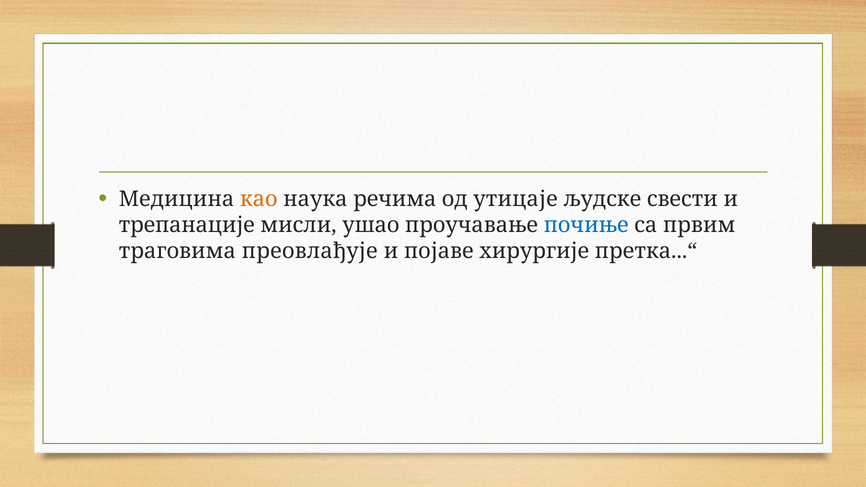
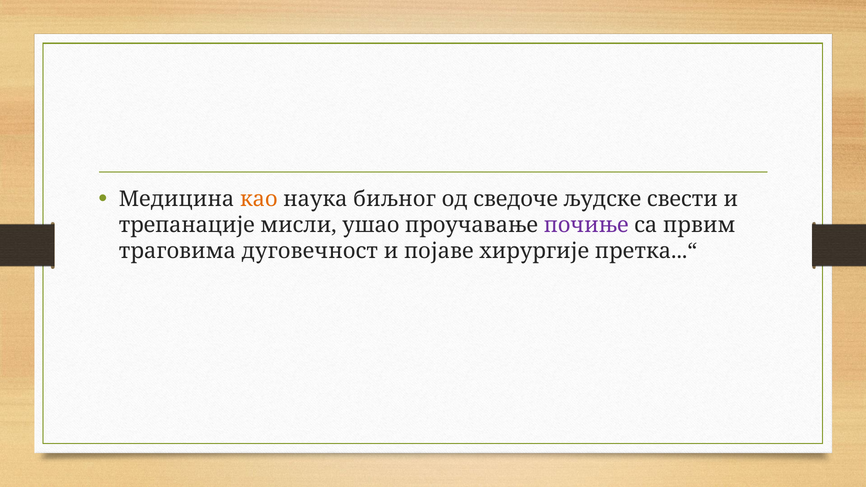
речима: речима -> биљног
утицаје: утицаје -> сведоче
почиње colour: blue -> purple
преовлађује: преовлађује -> дуговечност
